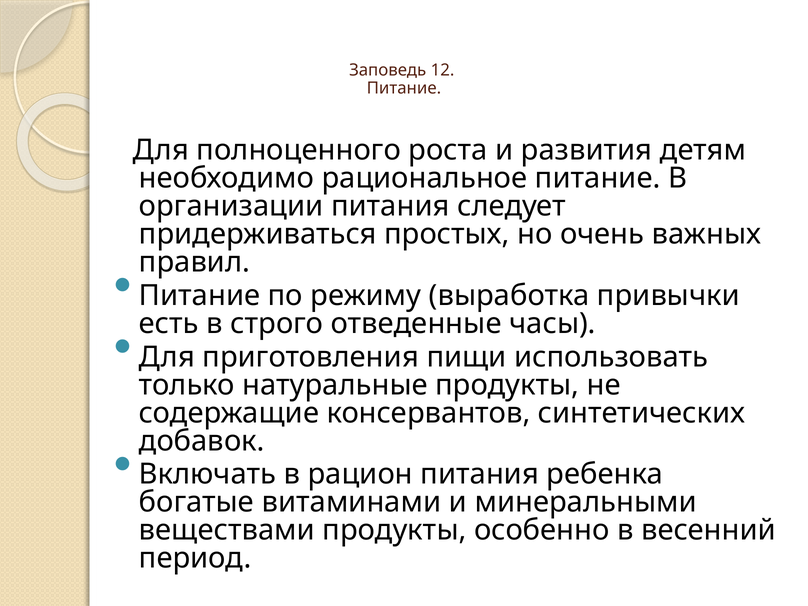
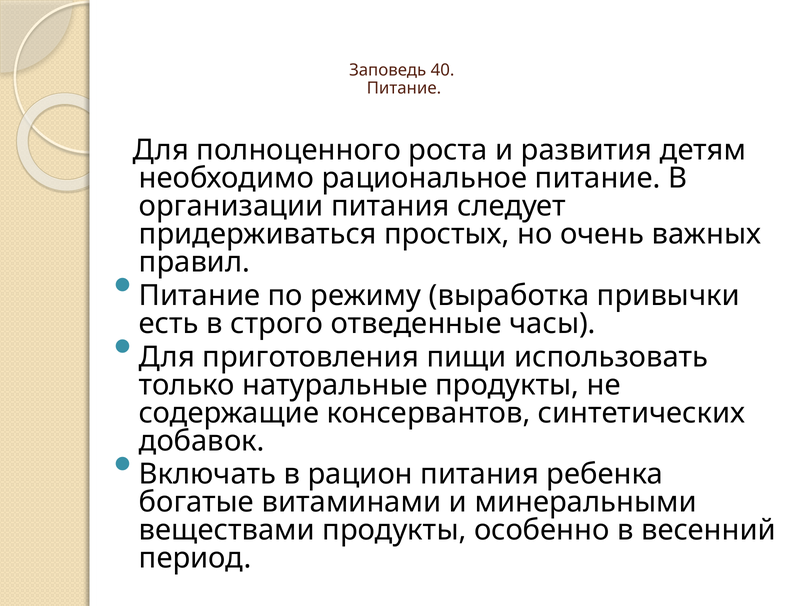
12: 12 -> 40
